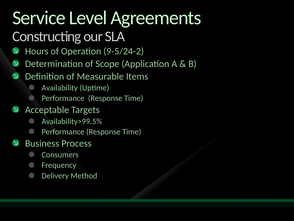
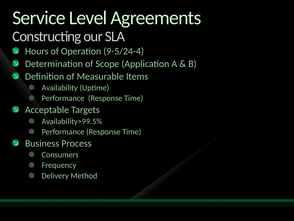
9-5/24-2: 9-5/24-2 -> 9-5/24-4
